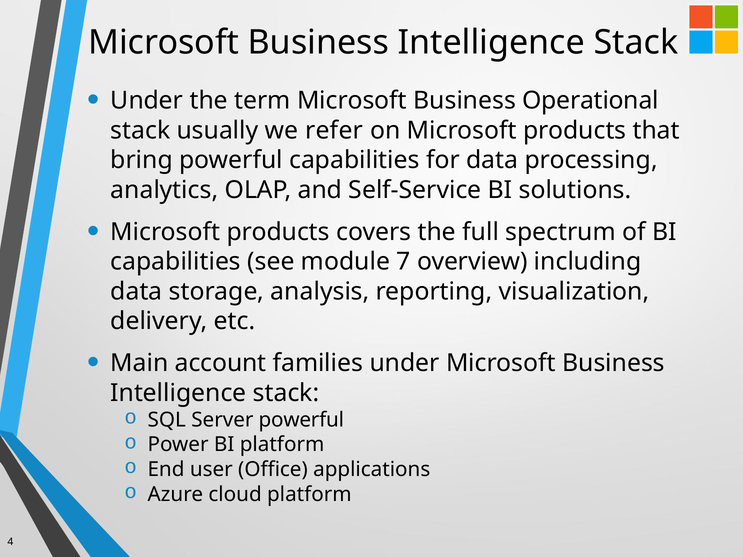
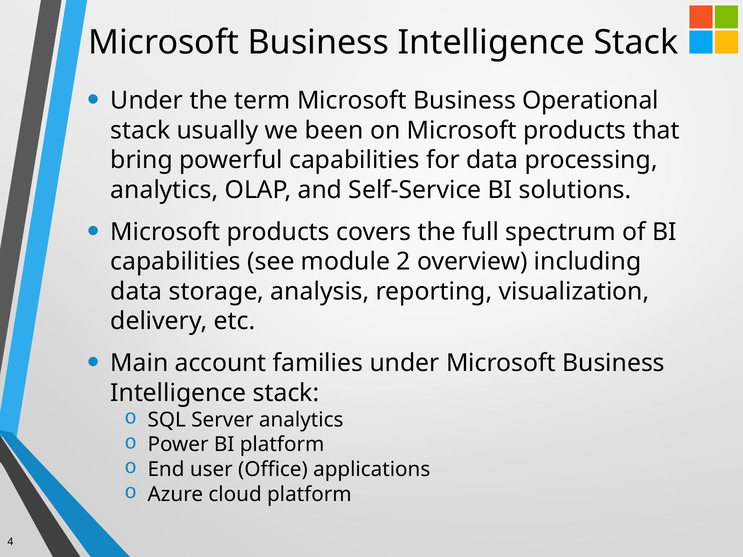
refer: refer -> been
7: 7 -> 2
Server powerful: powerful -> analytics
